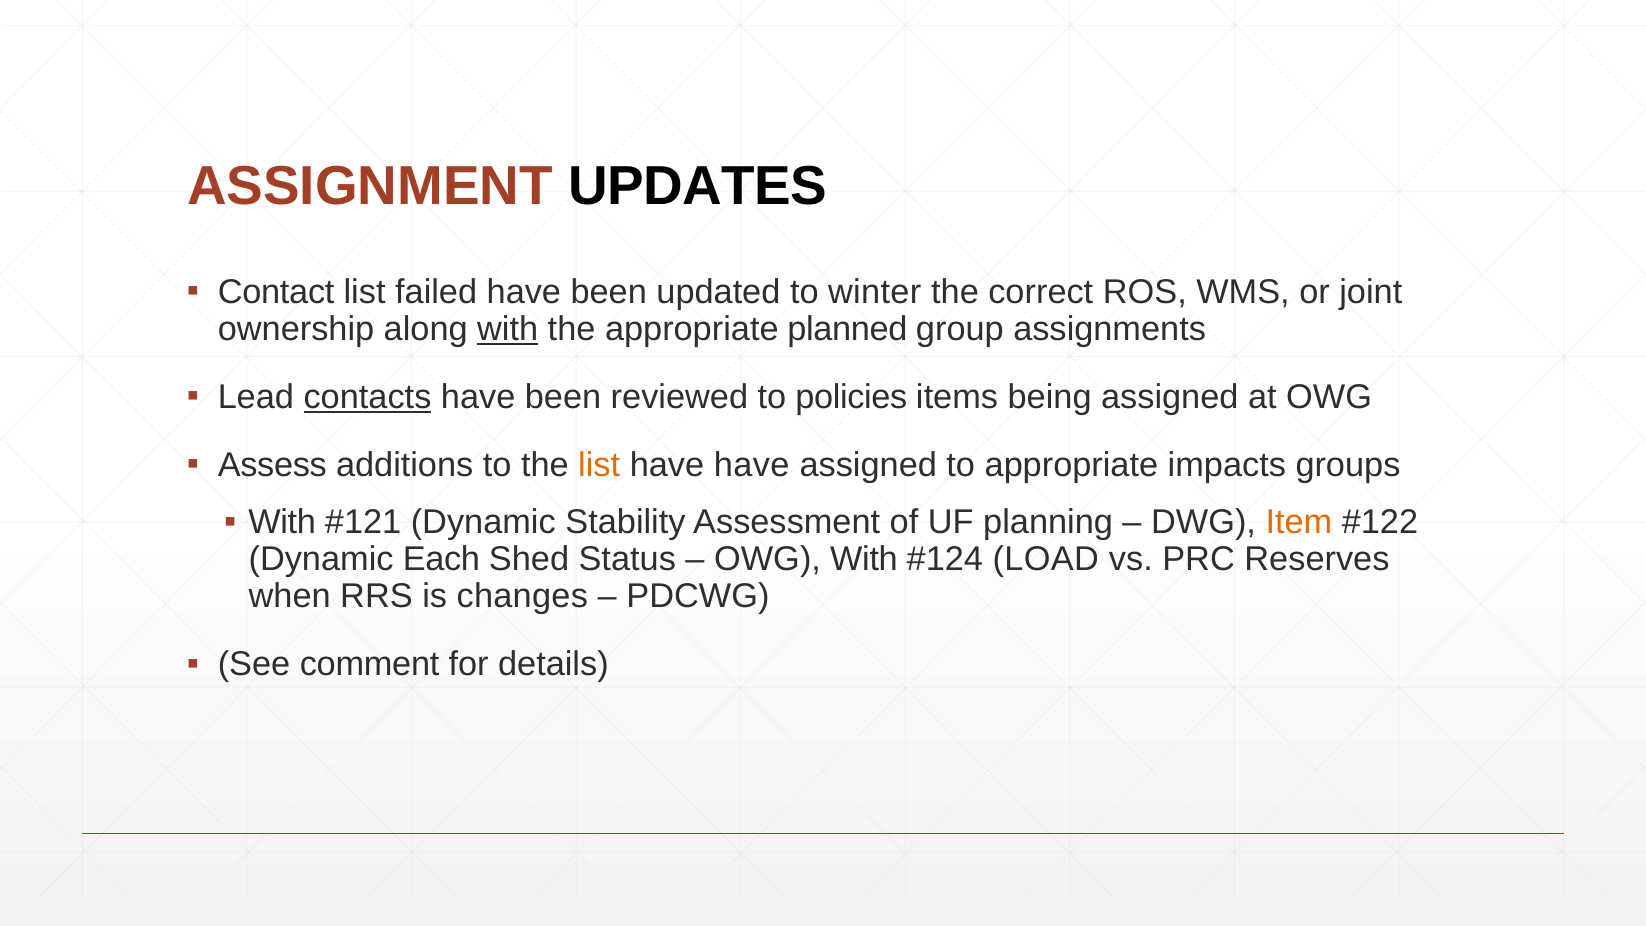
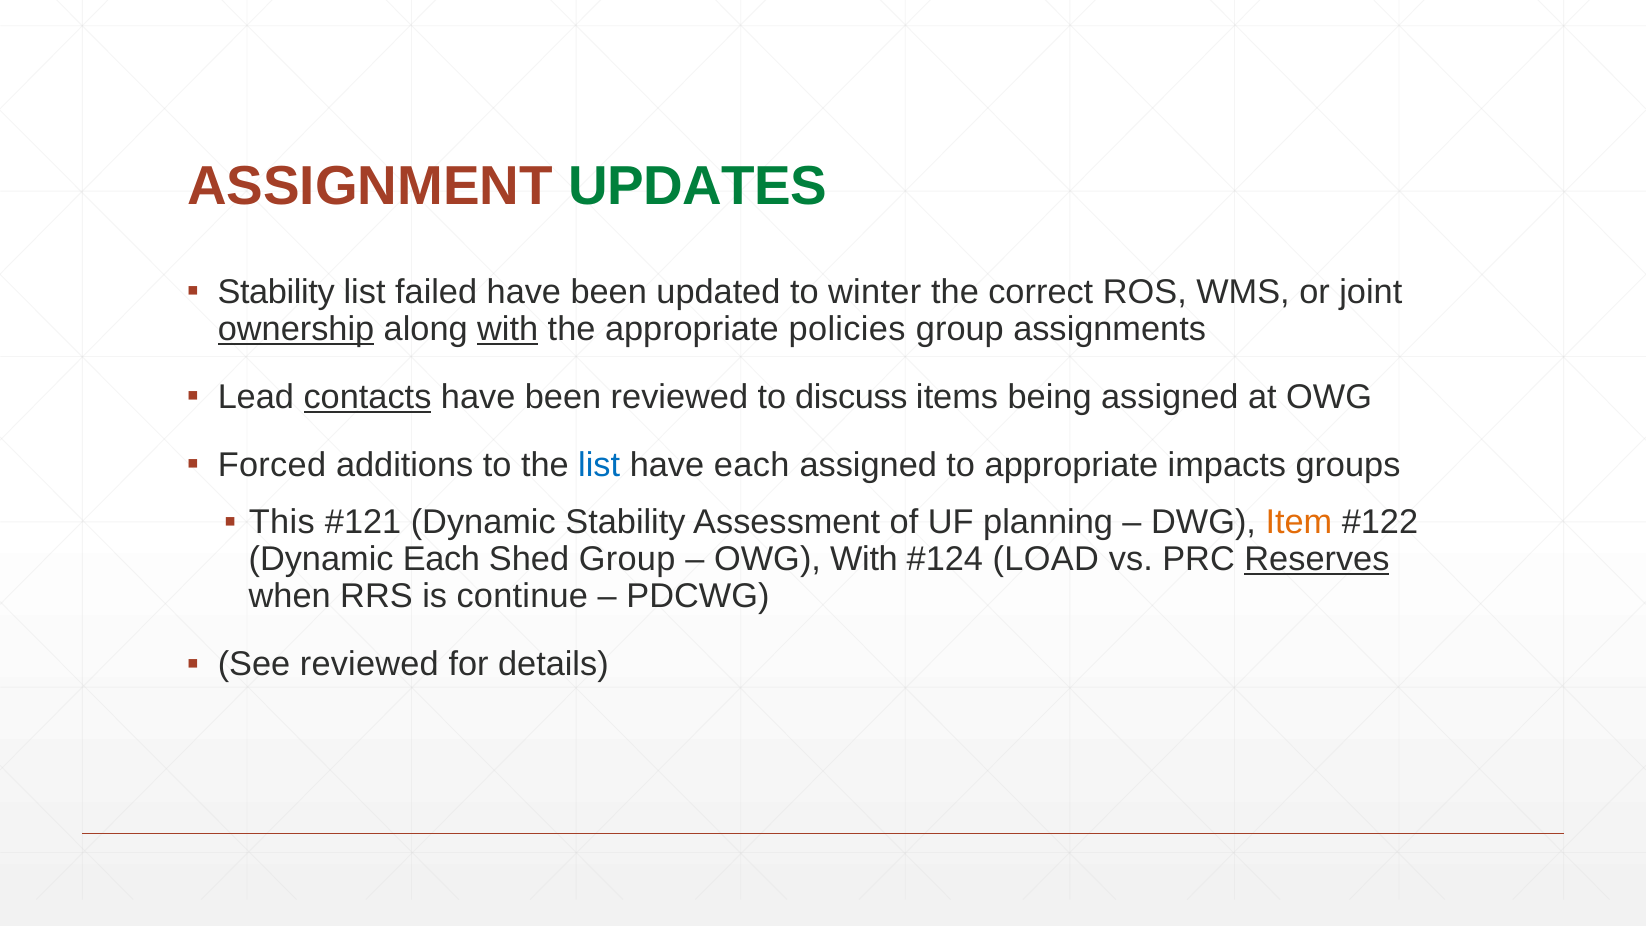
UPDATES colour: black -> green
Contact at (276, 292): Contact -> Stability
ownership underline: none -> present
planned: planned -> policies
policies: policies -> discuss
Assess: Assess -> Forced
list at (599, 465) colour: orange -> blue
have have: have -> each
With at (282, 522): With -> This
Shed Status: Status -> Group
Reserves underline: none -> present
changes: changes -> continue
See comment: comment -> reviewed
